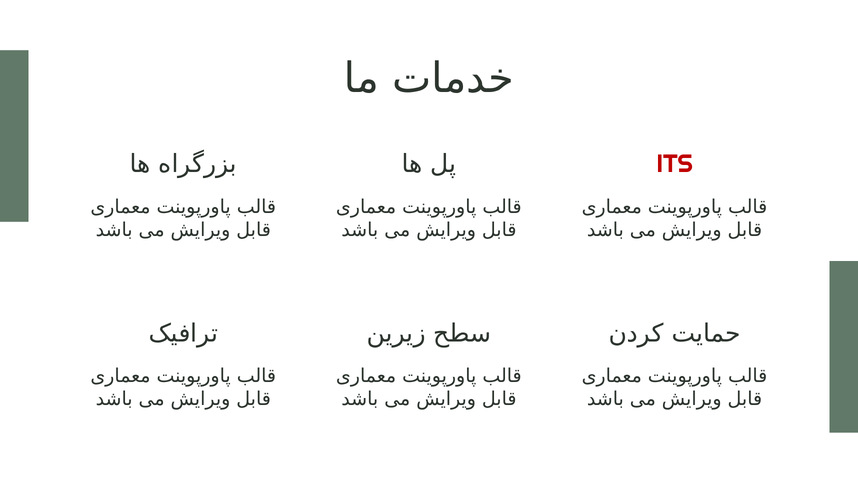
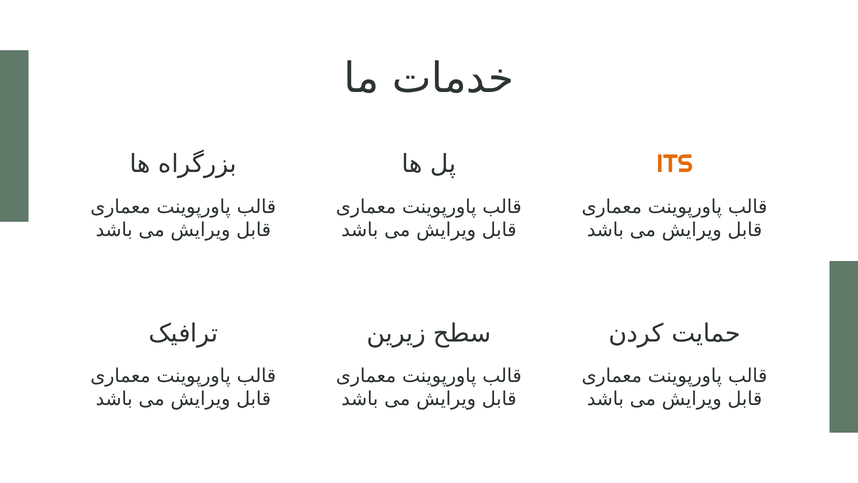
ITS colour: red -> orange
